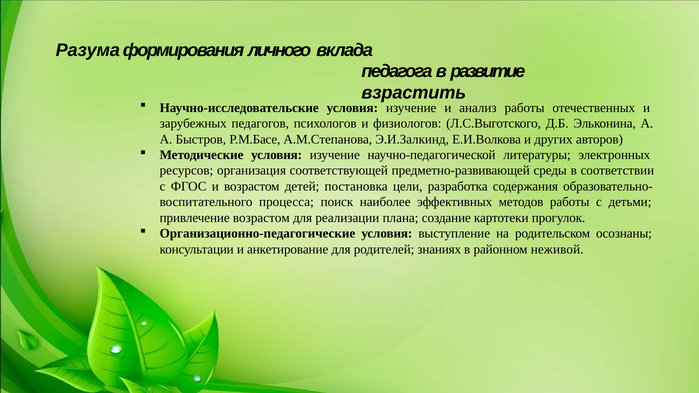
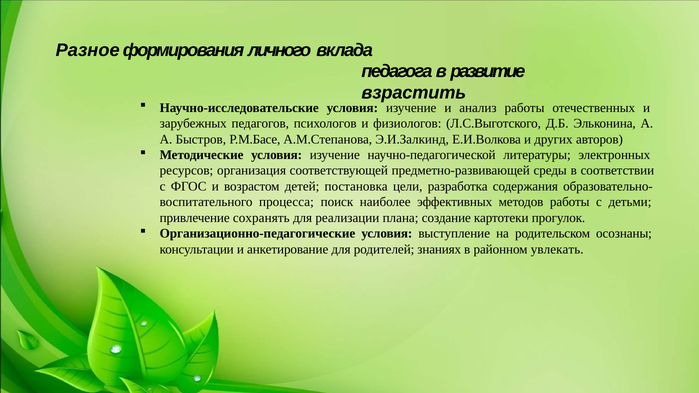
Разума: Разума -> Разное
привлечение возрастом: возрастом -> сохранять
неживой: неживой -> увлекать
